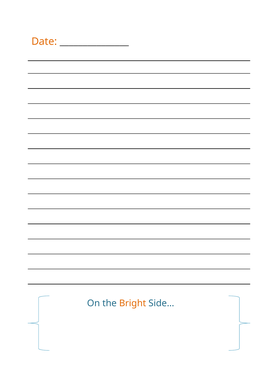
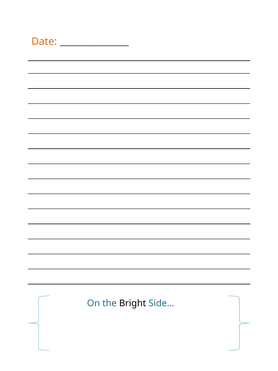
Bright colour: orange -> black
